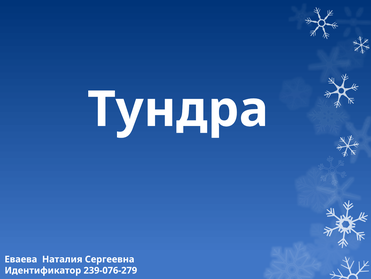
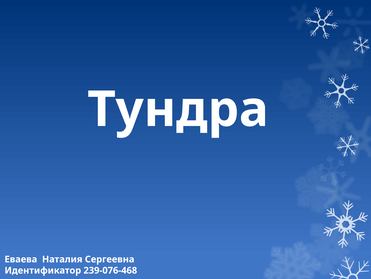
239-076-279: 239-076-279 -> 239-076-468
